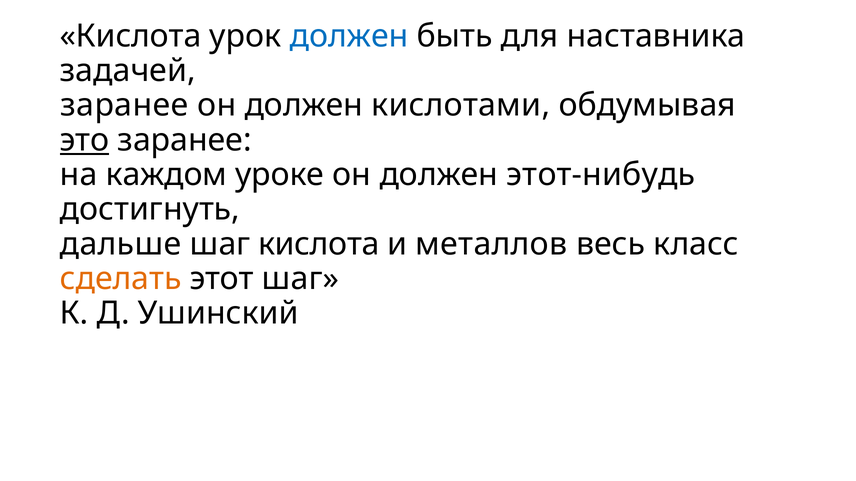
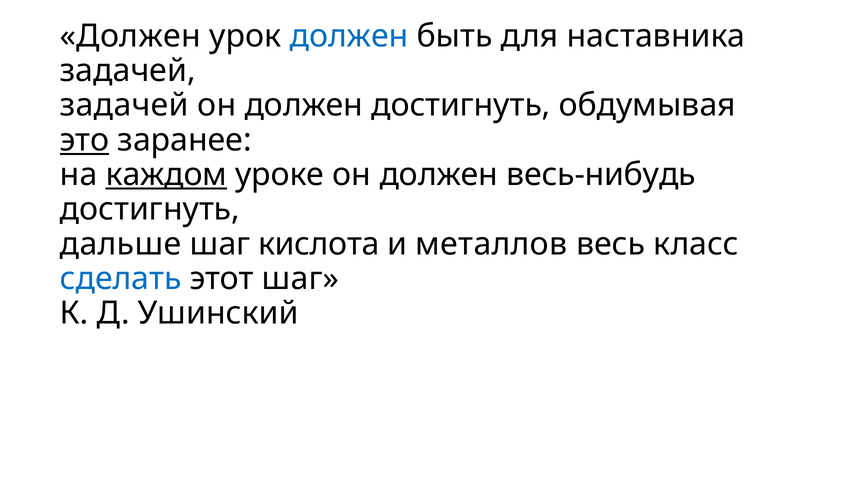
Кислота at (131, 36): Кислота -> Должен
заранее at (124, 105): заранее -> задачей
должен кислотами: кислотами -> достигнуть
каждом underline: none -> present
этот-нибудь: этот-нибудь -> весь-нибудь
сделать colour: orange -> blue
